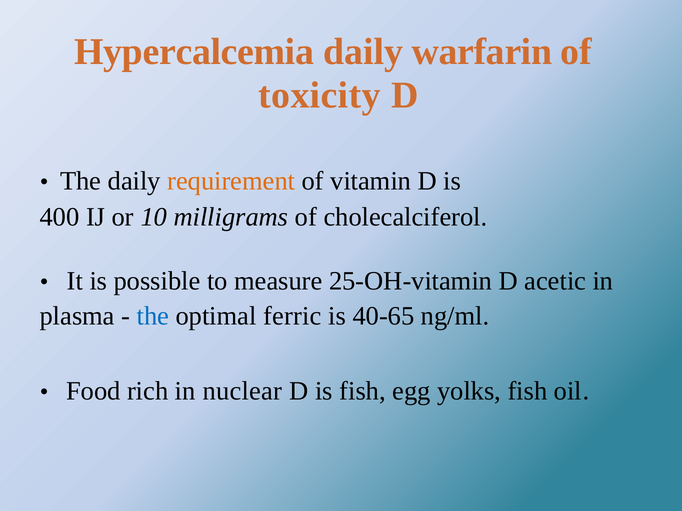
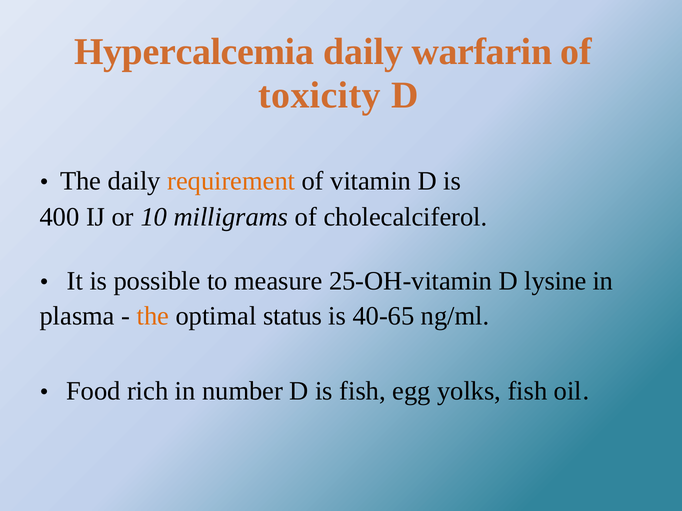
acetic: acetic -> lysine
the at (153, 316) colour: blue -> orange
ferric: ferric -> status
nuclear: nuclear -> number
